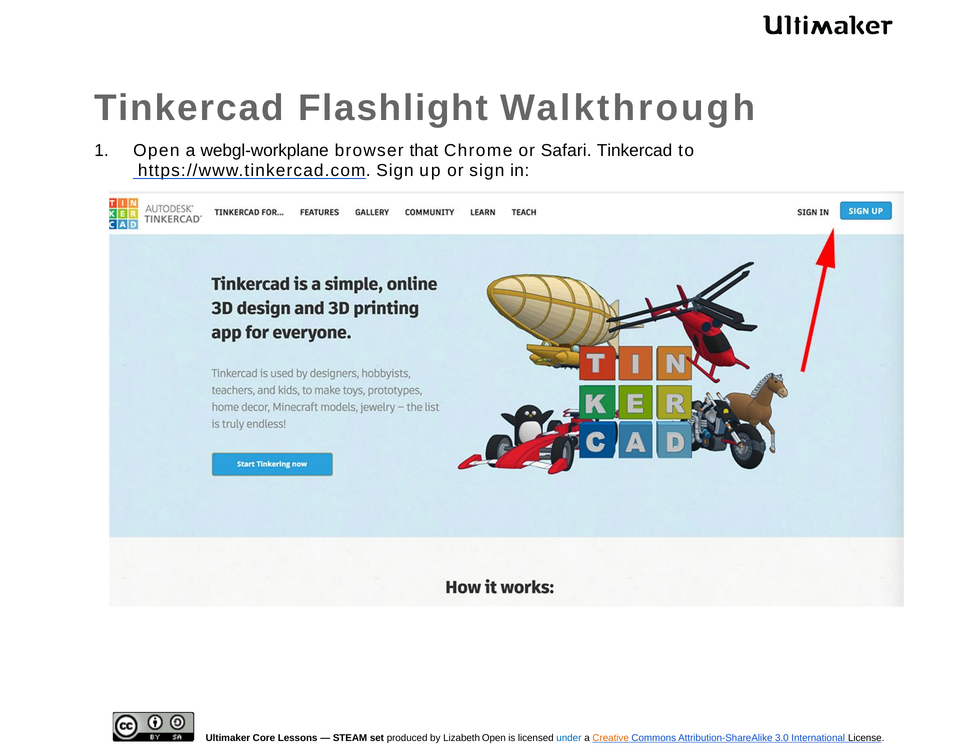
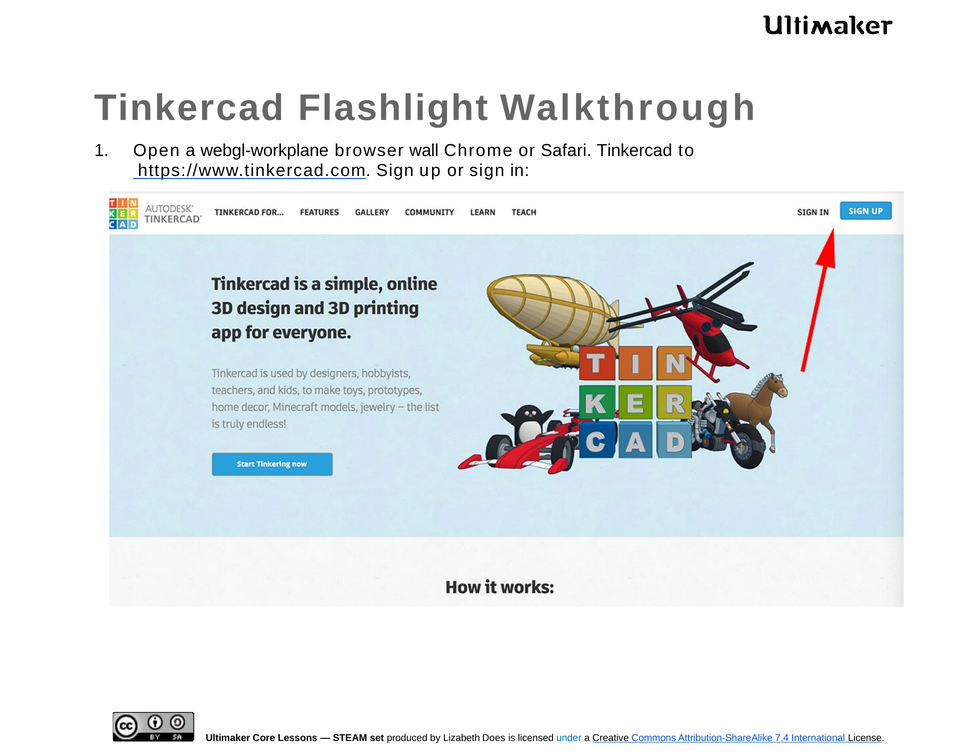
that: that -> wall
Lizabeth Open: Open -> Does
Creative colour: orange -> black
3.0: 3.0 -> 7.4
